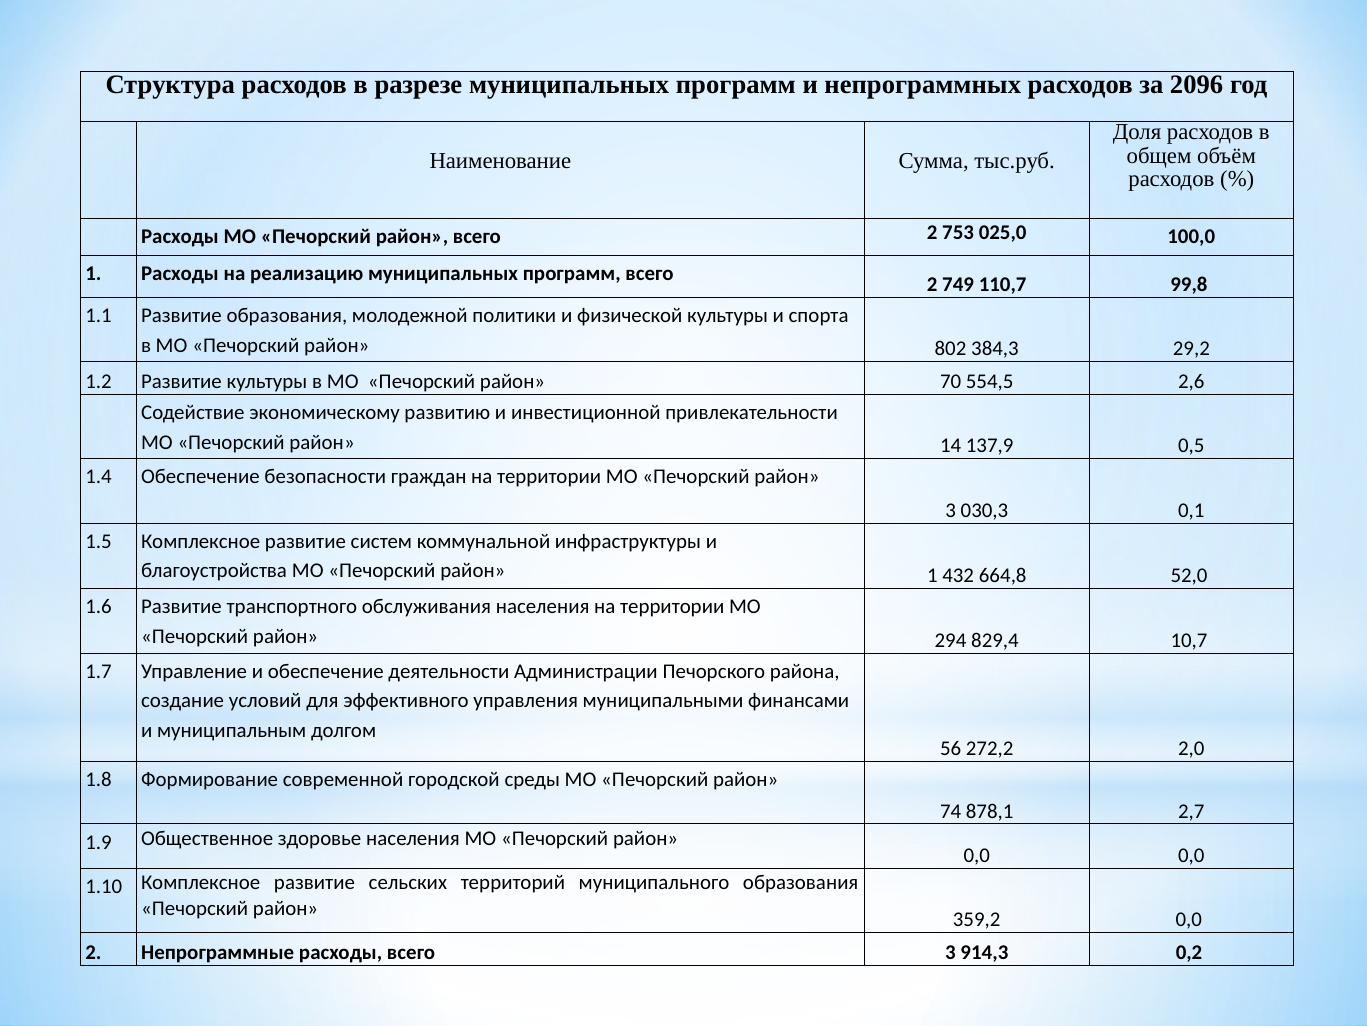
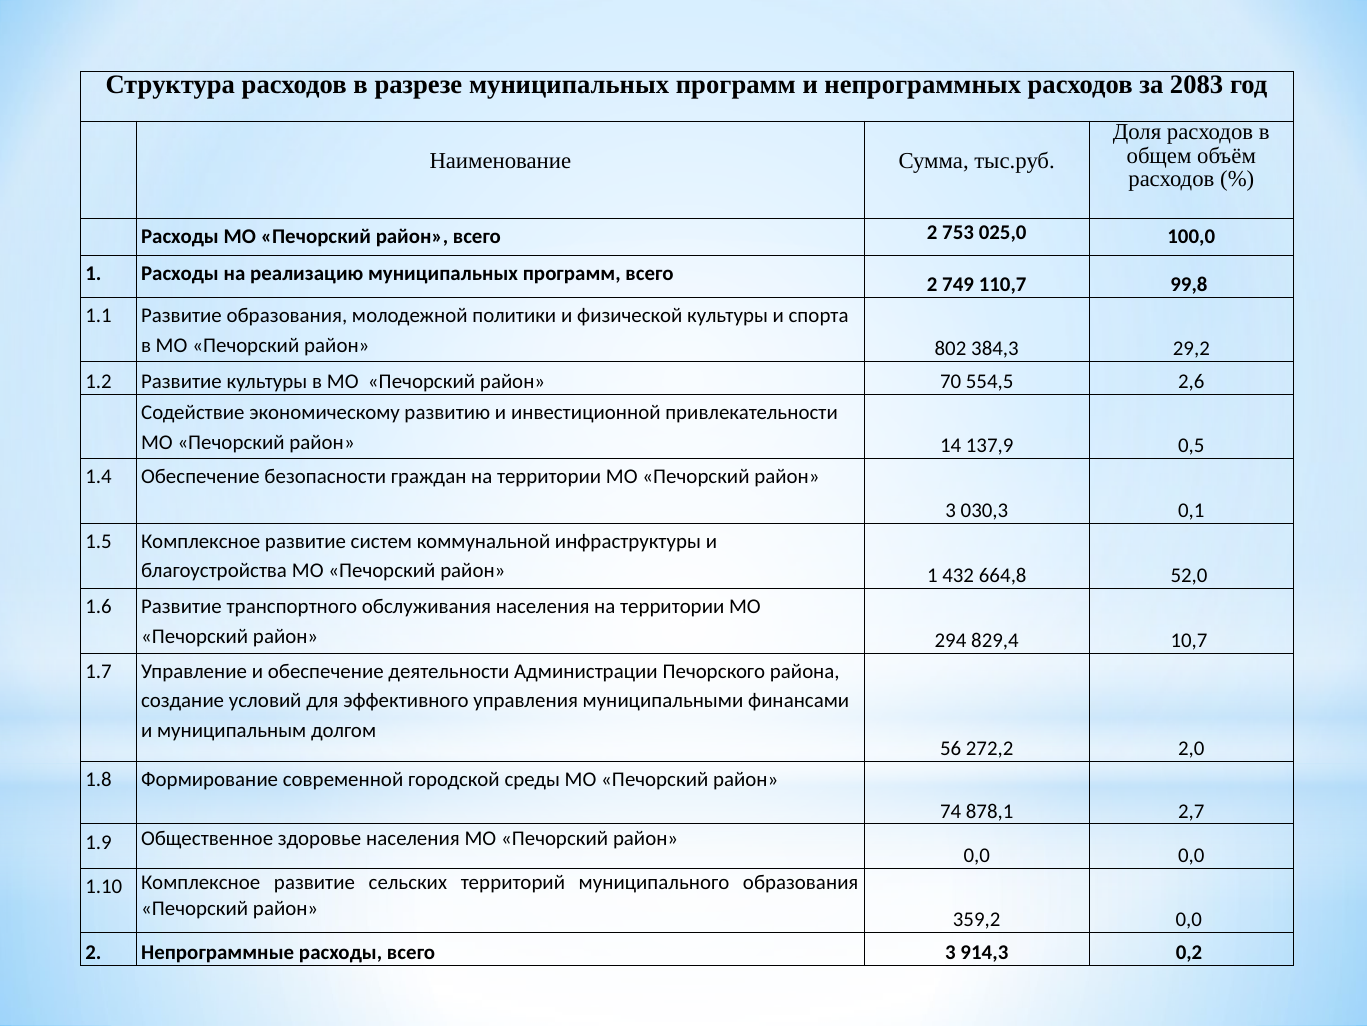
2096: 2096 -> 2083
